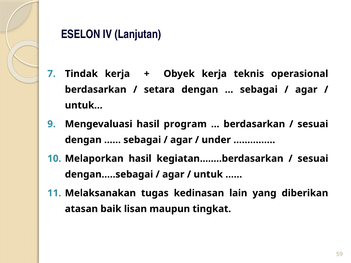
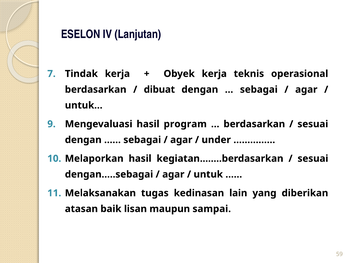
setara: setara -> dibuat
tingkat: tingkat -> sampai
